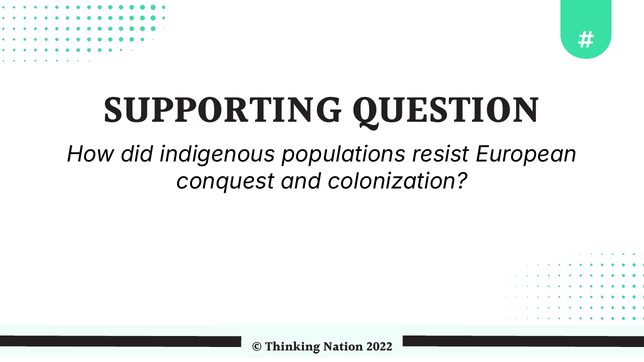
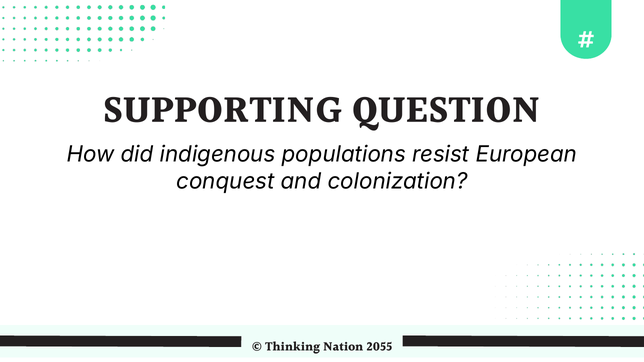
2022: 2022 -> 2055
